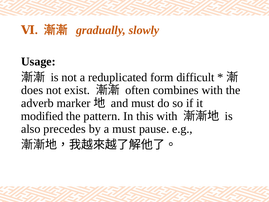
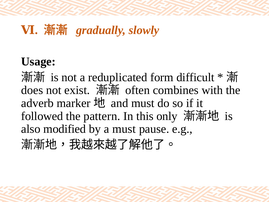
modified: modified -> followed
this with: with -> only
precedes: precedes -> modified
